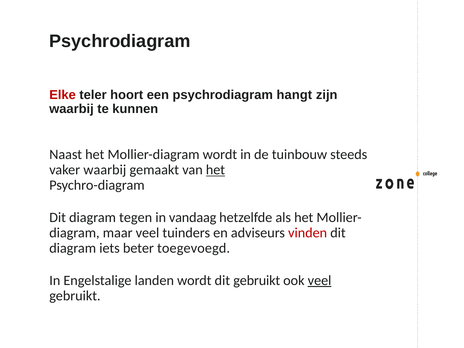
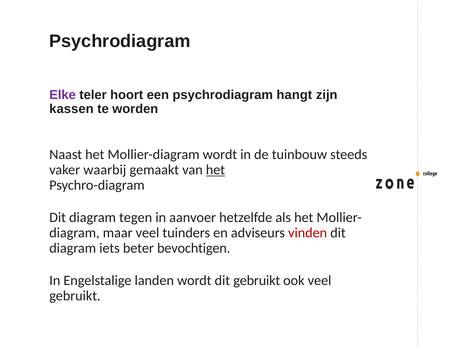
Elke colour: red -> purple
waarbij at (72, 109): waarbij -> kassen
kunnen: kunnen -> worden
vandaag: vandaag -> aanvoer
toegevoegd: toegevoegd -> bevochtigen
veel at (320, 280) underline: present -> none
